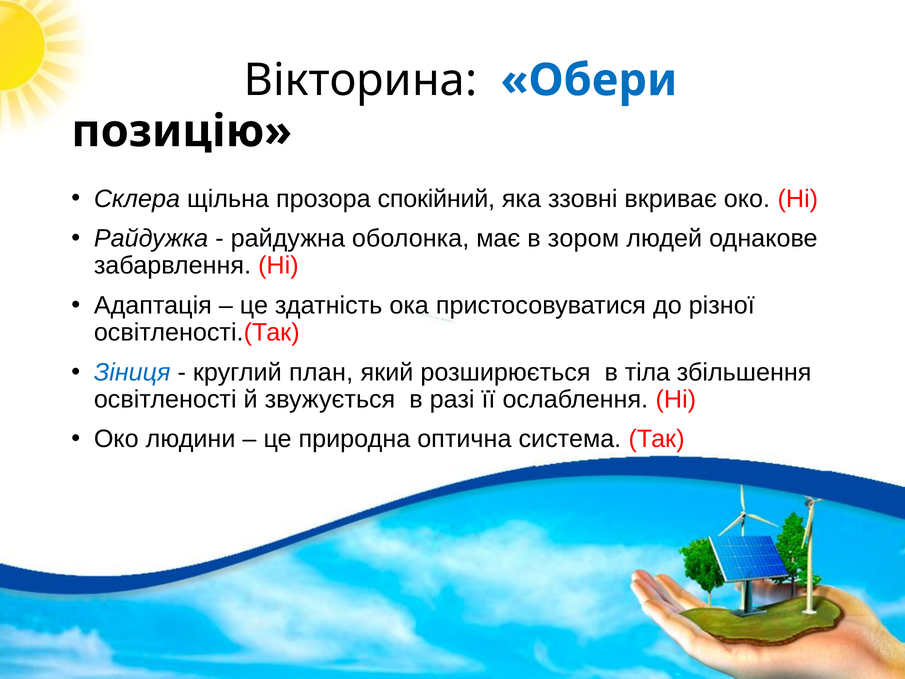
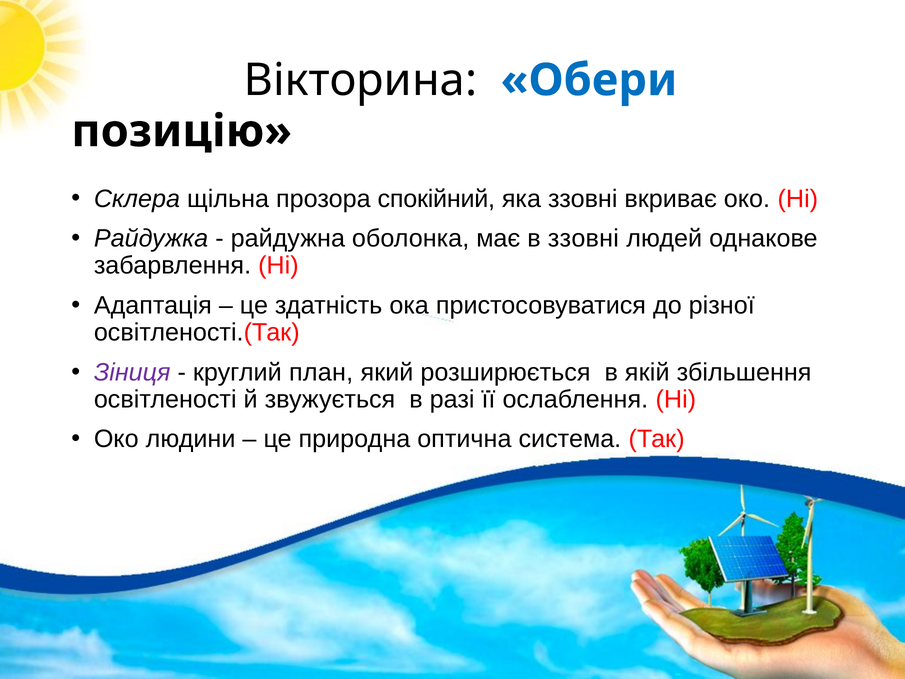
в зором: зором -> ззовні
Зіниця colour: blue -> purple
тіла: тіла -> якій
